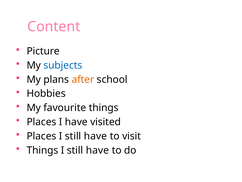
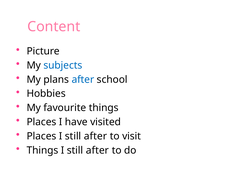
after at (83, 79) colour: orange -> blue
Places I still have: have -> after
Things I still have: have -> after
